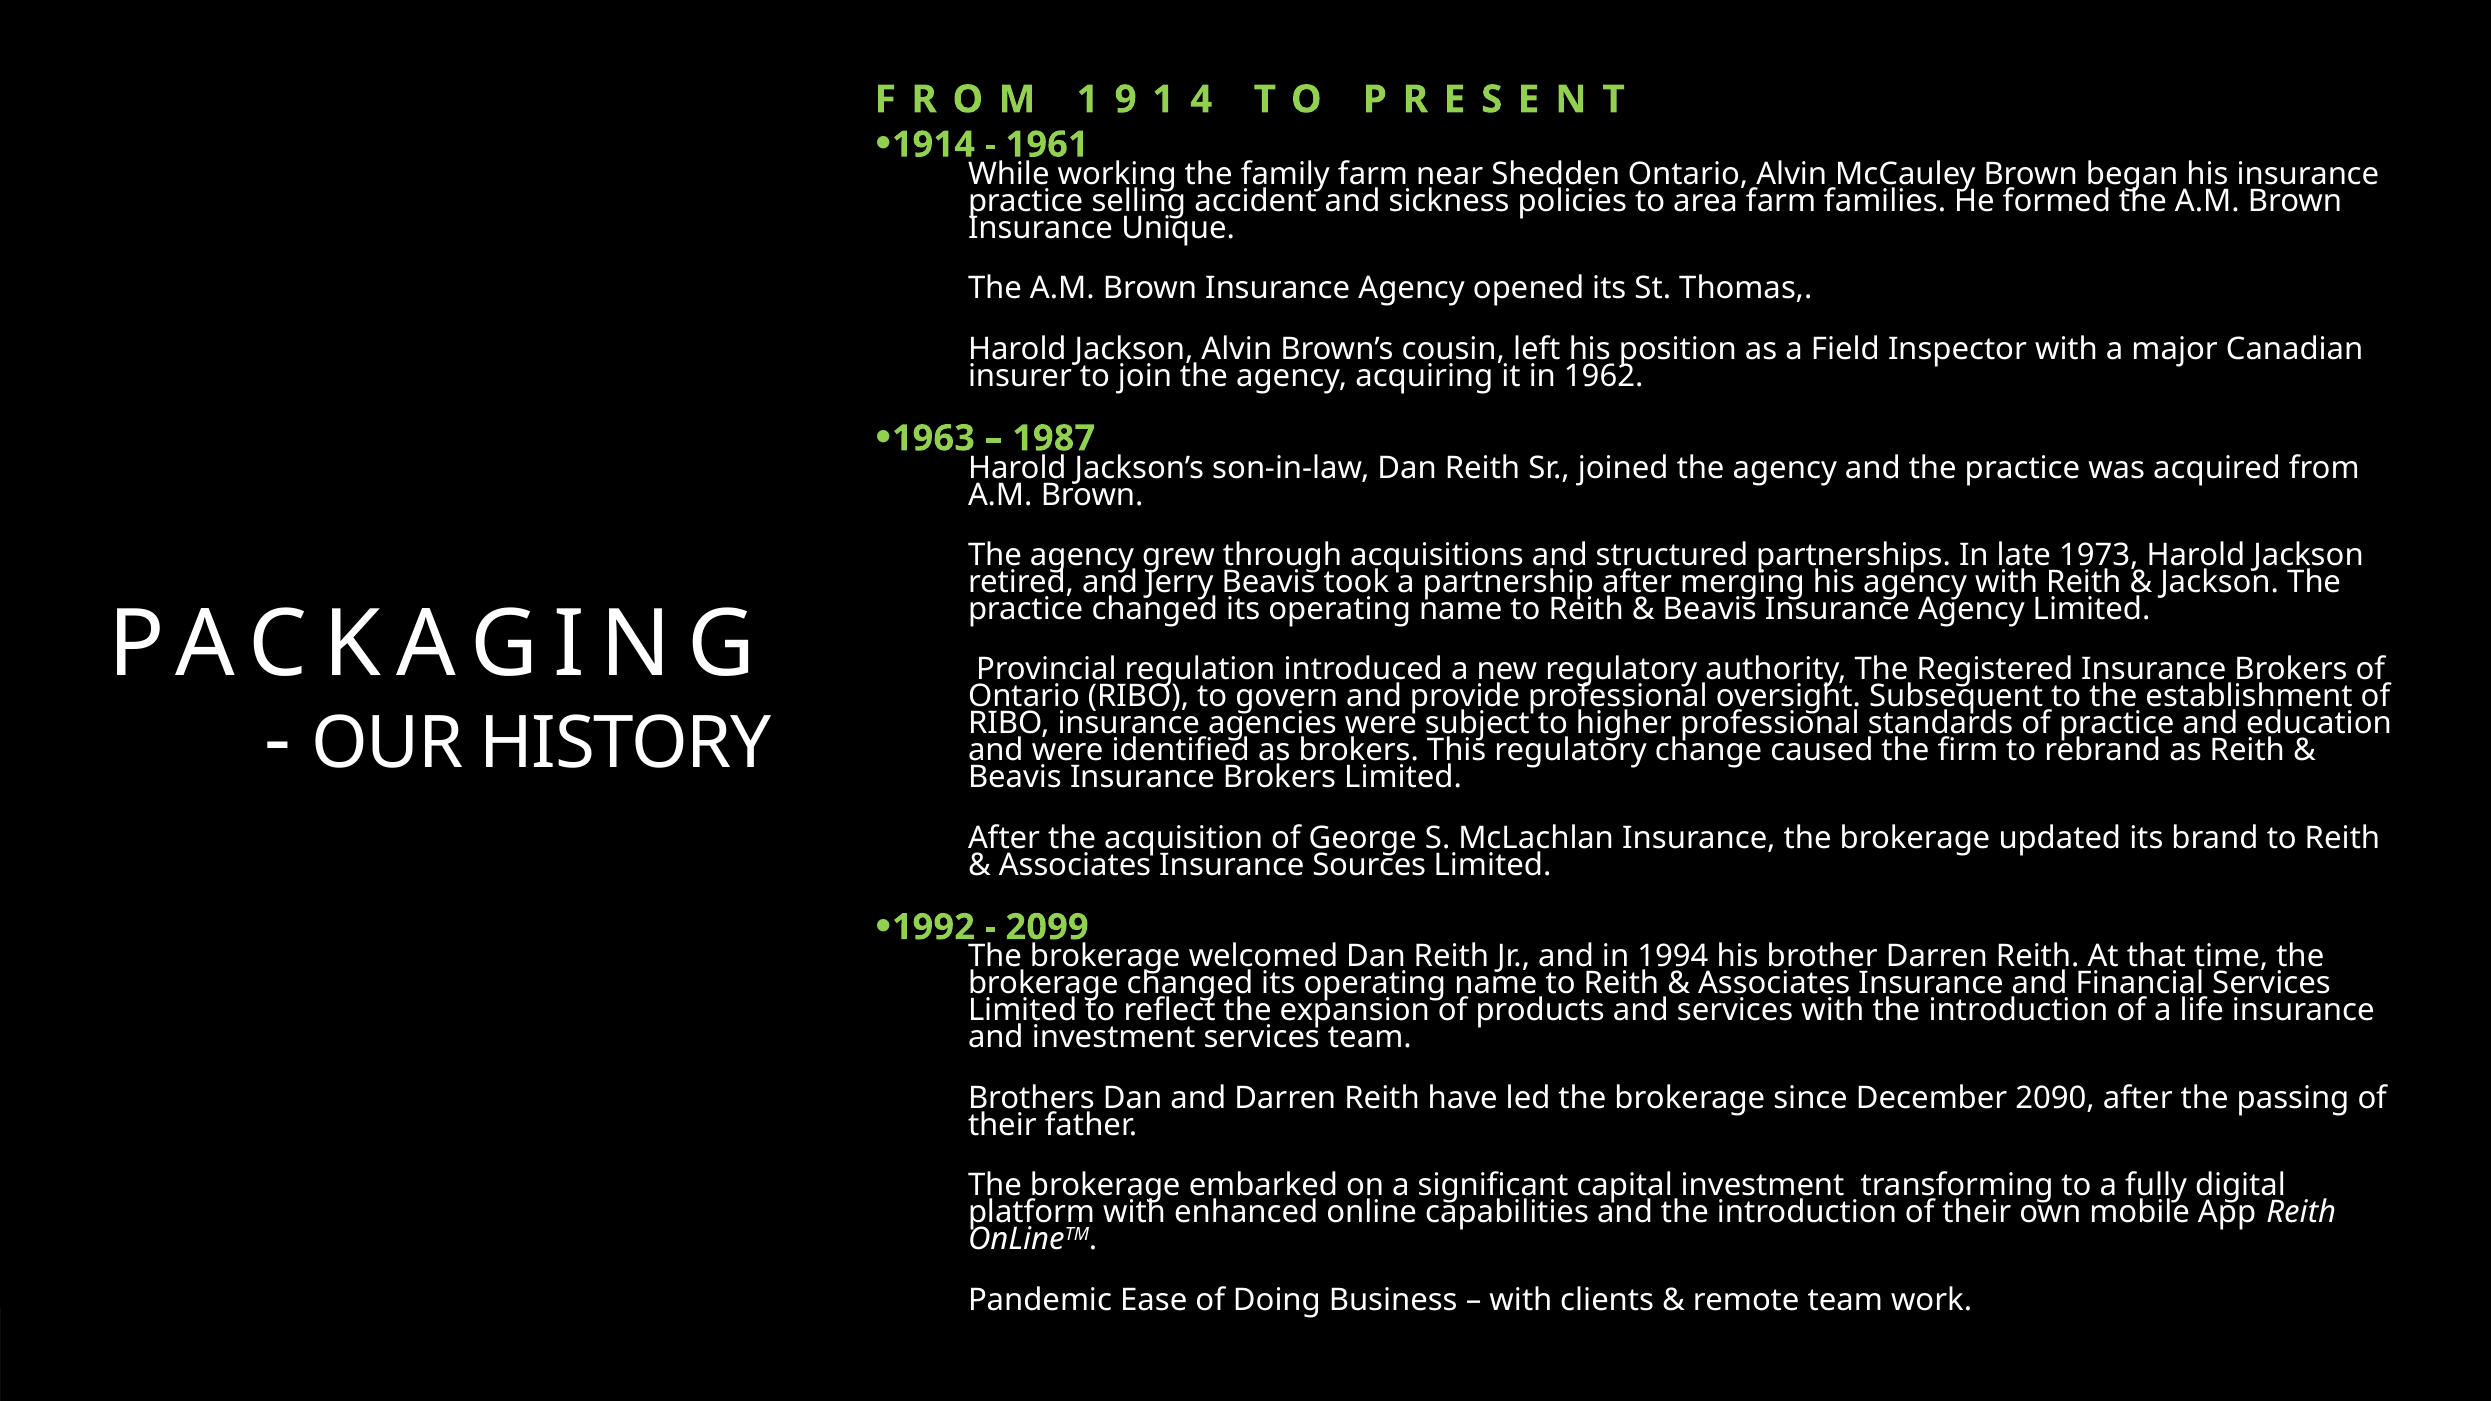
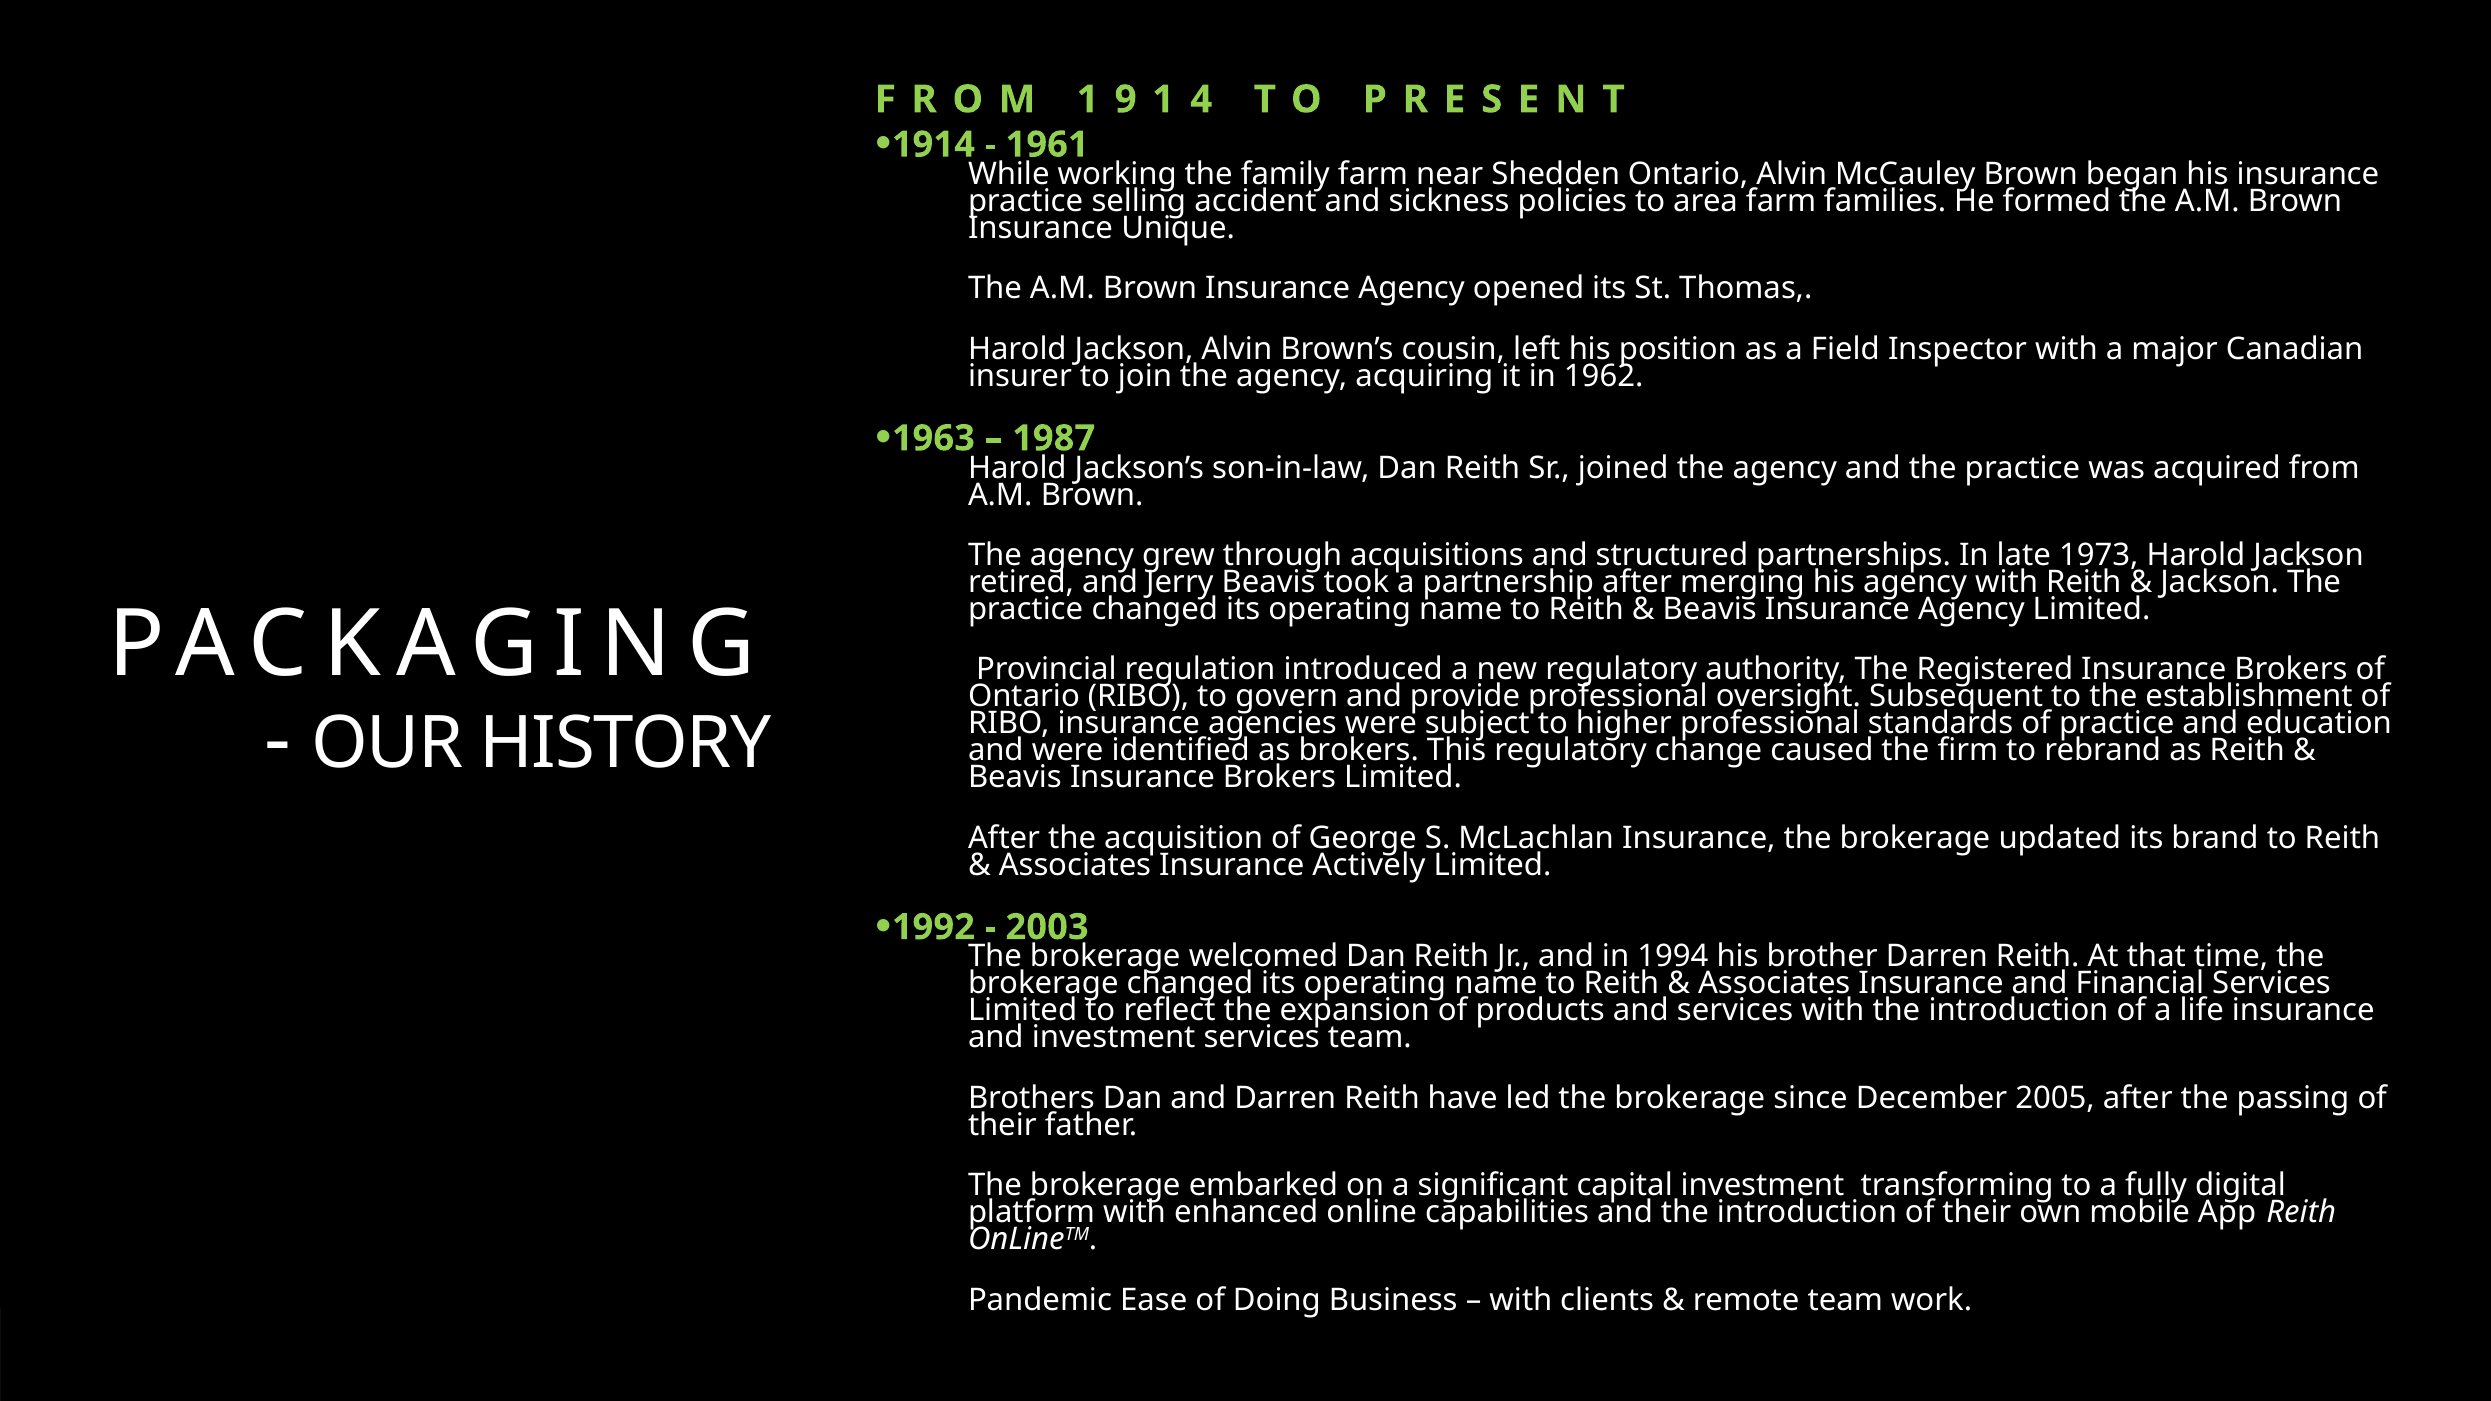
Sources: Sources -> Actively
2099: 2099 -> 2003
2090: 2090 -> 2005
